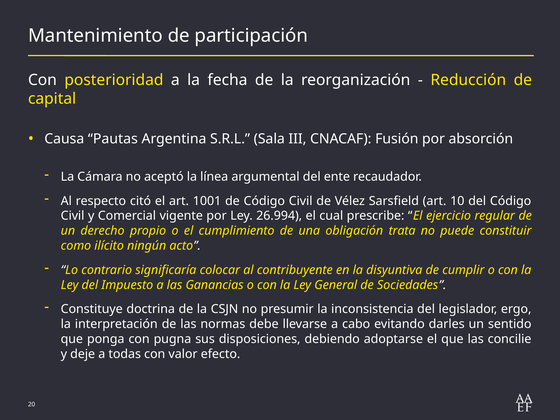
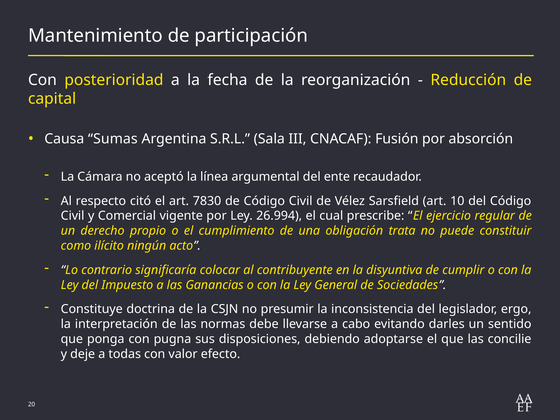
Pautas: Pautas -> Sumas
1001: 1001 -> 7830
